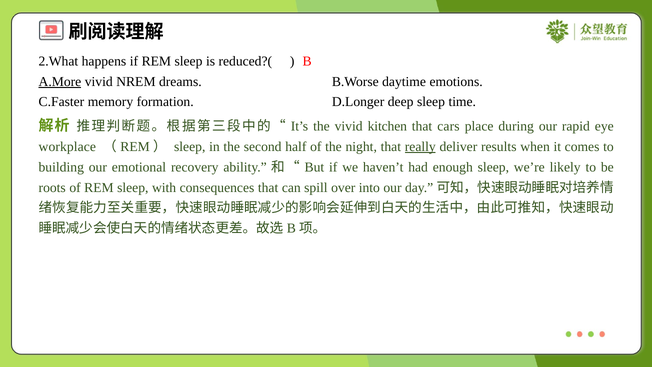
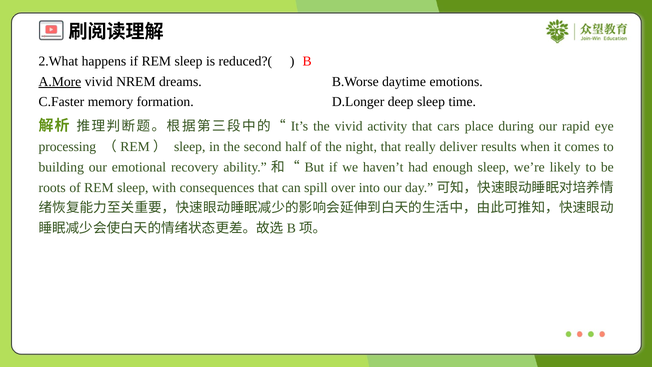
kitchen: kitchen -> activity
workplace: workplace -> processing
really underline: present -> none
